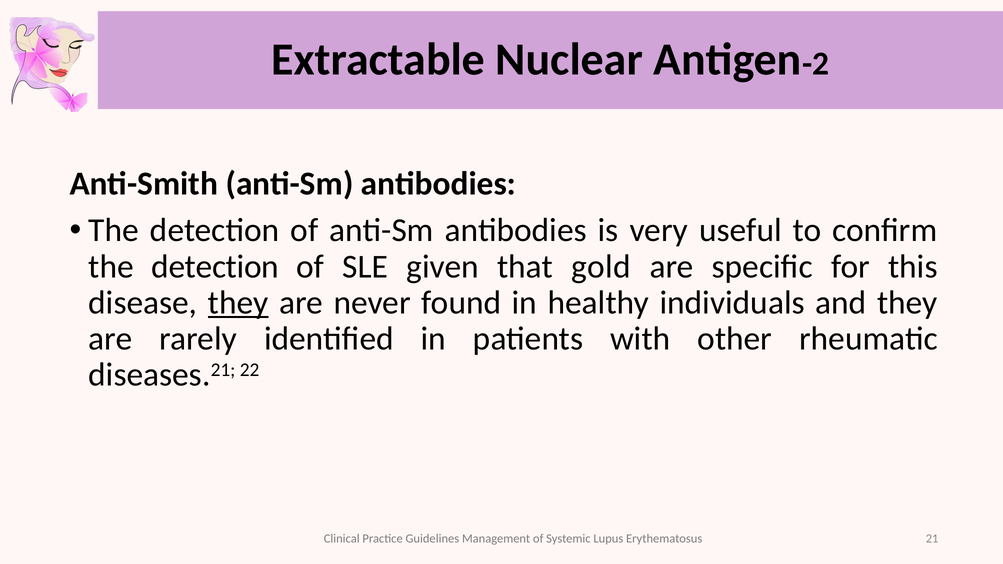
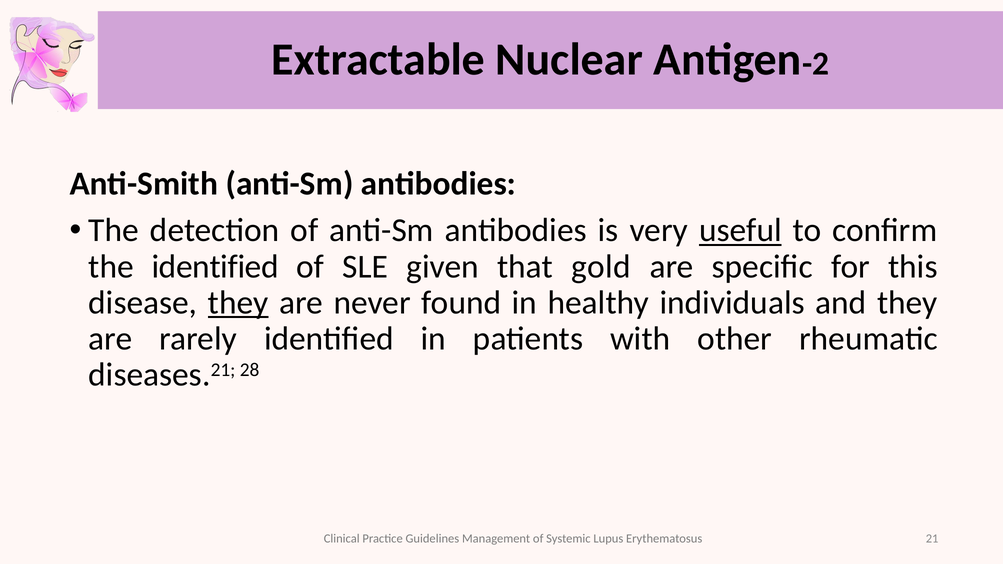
useful underline: none -> present
detection at (215, 267): detection -> identified
22: 22 -> 28
